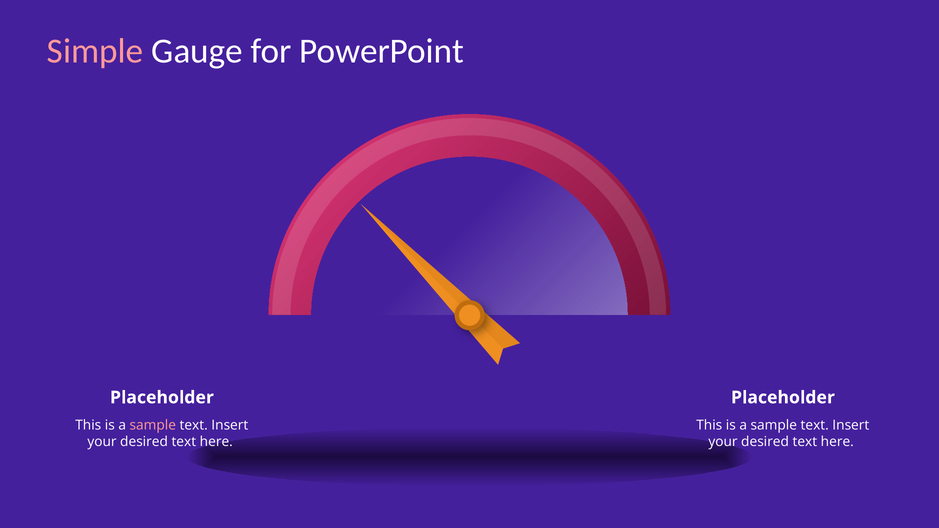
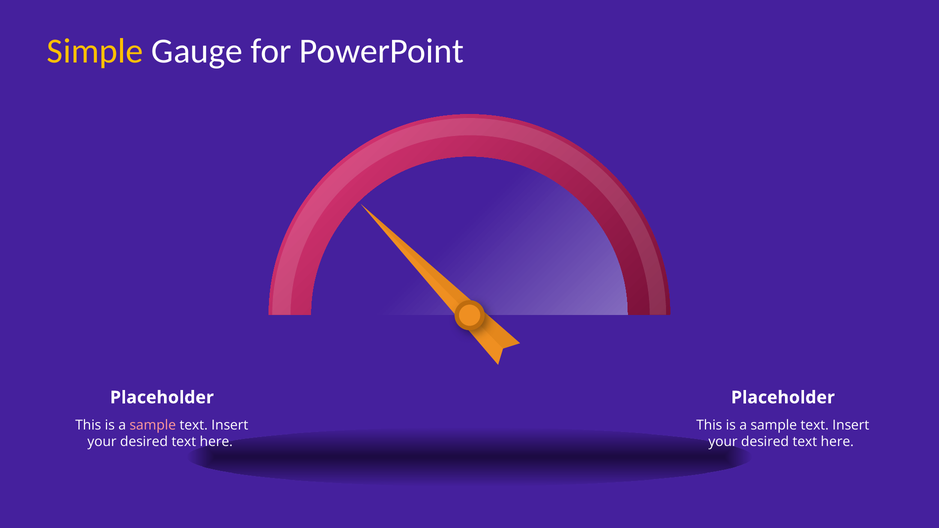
Simple colour: pink -> yellow
